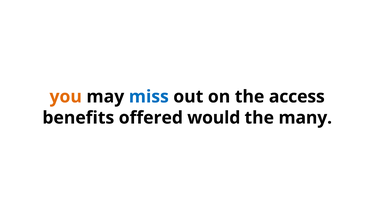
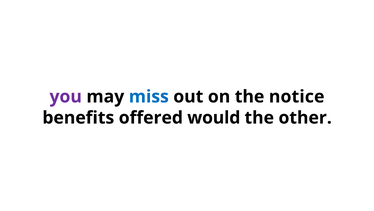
you colour: orange -> purple
access: access -> notice
many: many -> other
